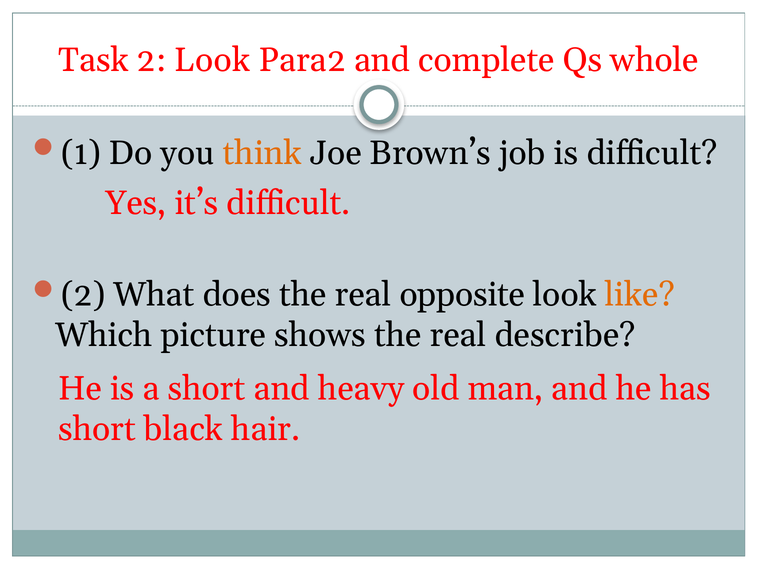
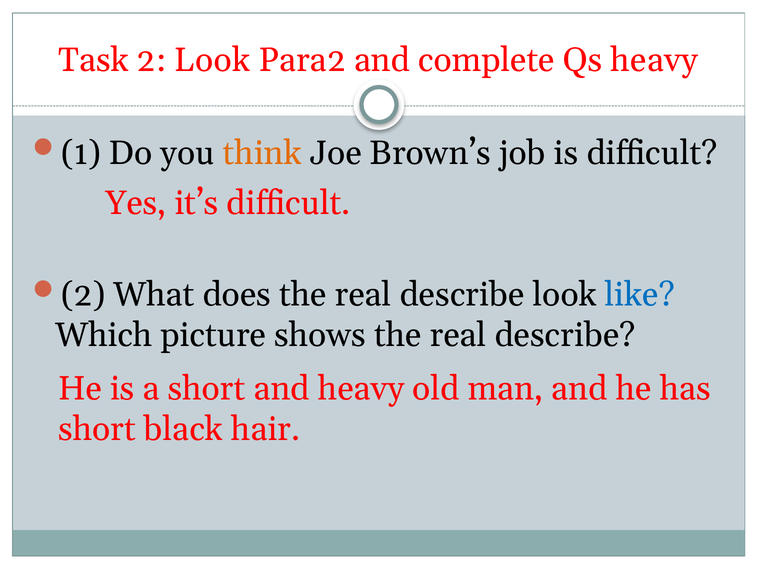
Qs whole: whole -> heavy
does the real opposite: opposite -> describe
like colour: orange -> blue
